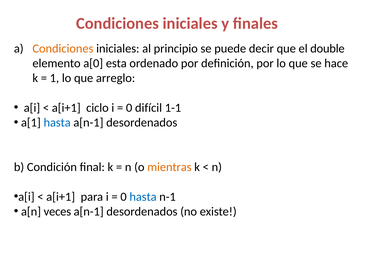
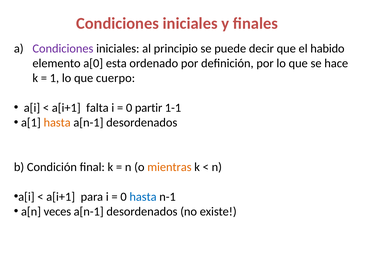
Condiciones at (63, 49) colour: orange -> purple
double: double -> habido
arreglo: arreglo -> cuerpo
ciclo: ciclo -> falta
difícil: difícil -> partir
hasta at (57, 123) colour: blue -> orange
